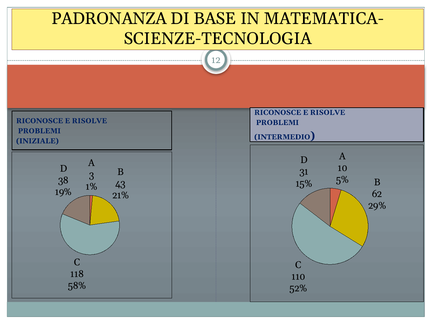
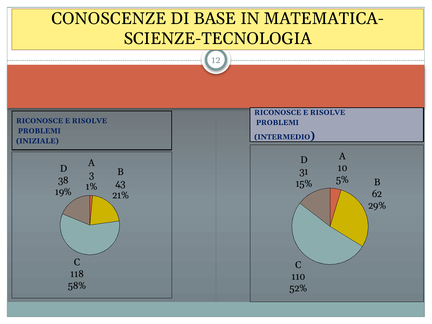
PADRONANZA: PADRONANZA -> CONOSCENZE
